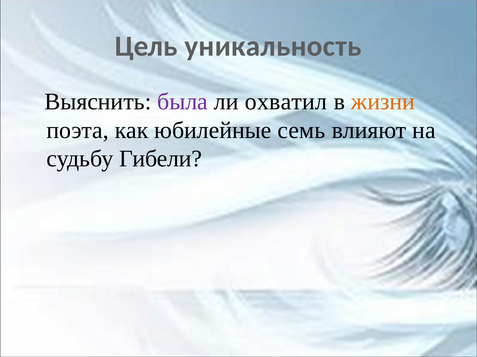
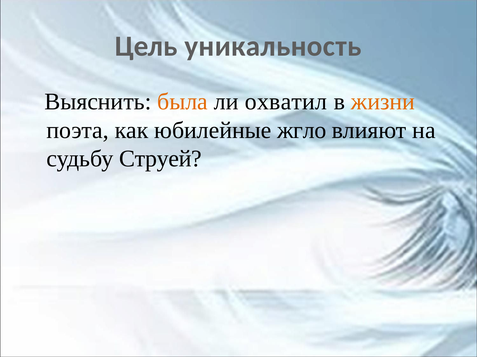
была colour: purple -> orange
семь: семь -> жгло
Гибели: Гибели -> Струей
